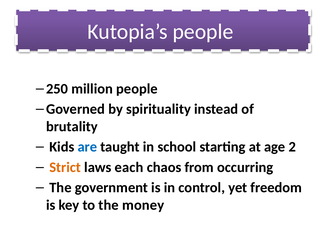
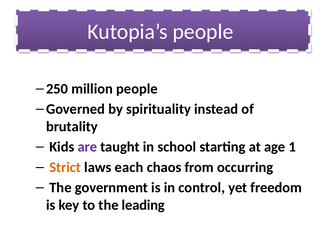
are colour: blue -> purple
2: 2 -> 1
money: money -> leading
